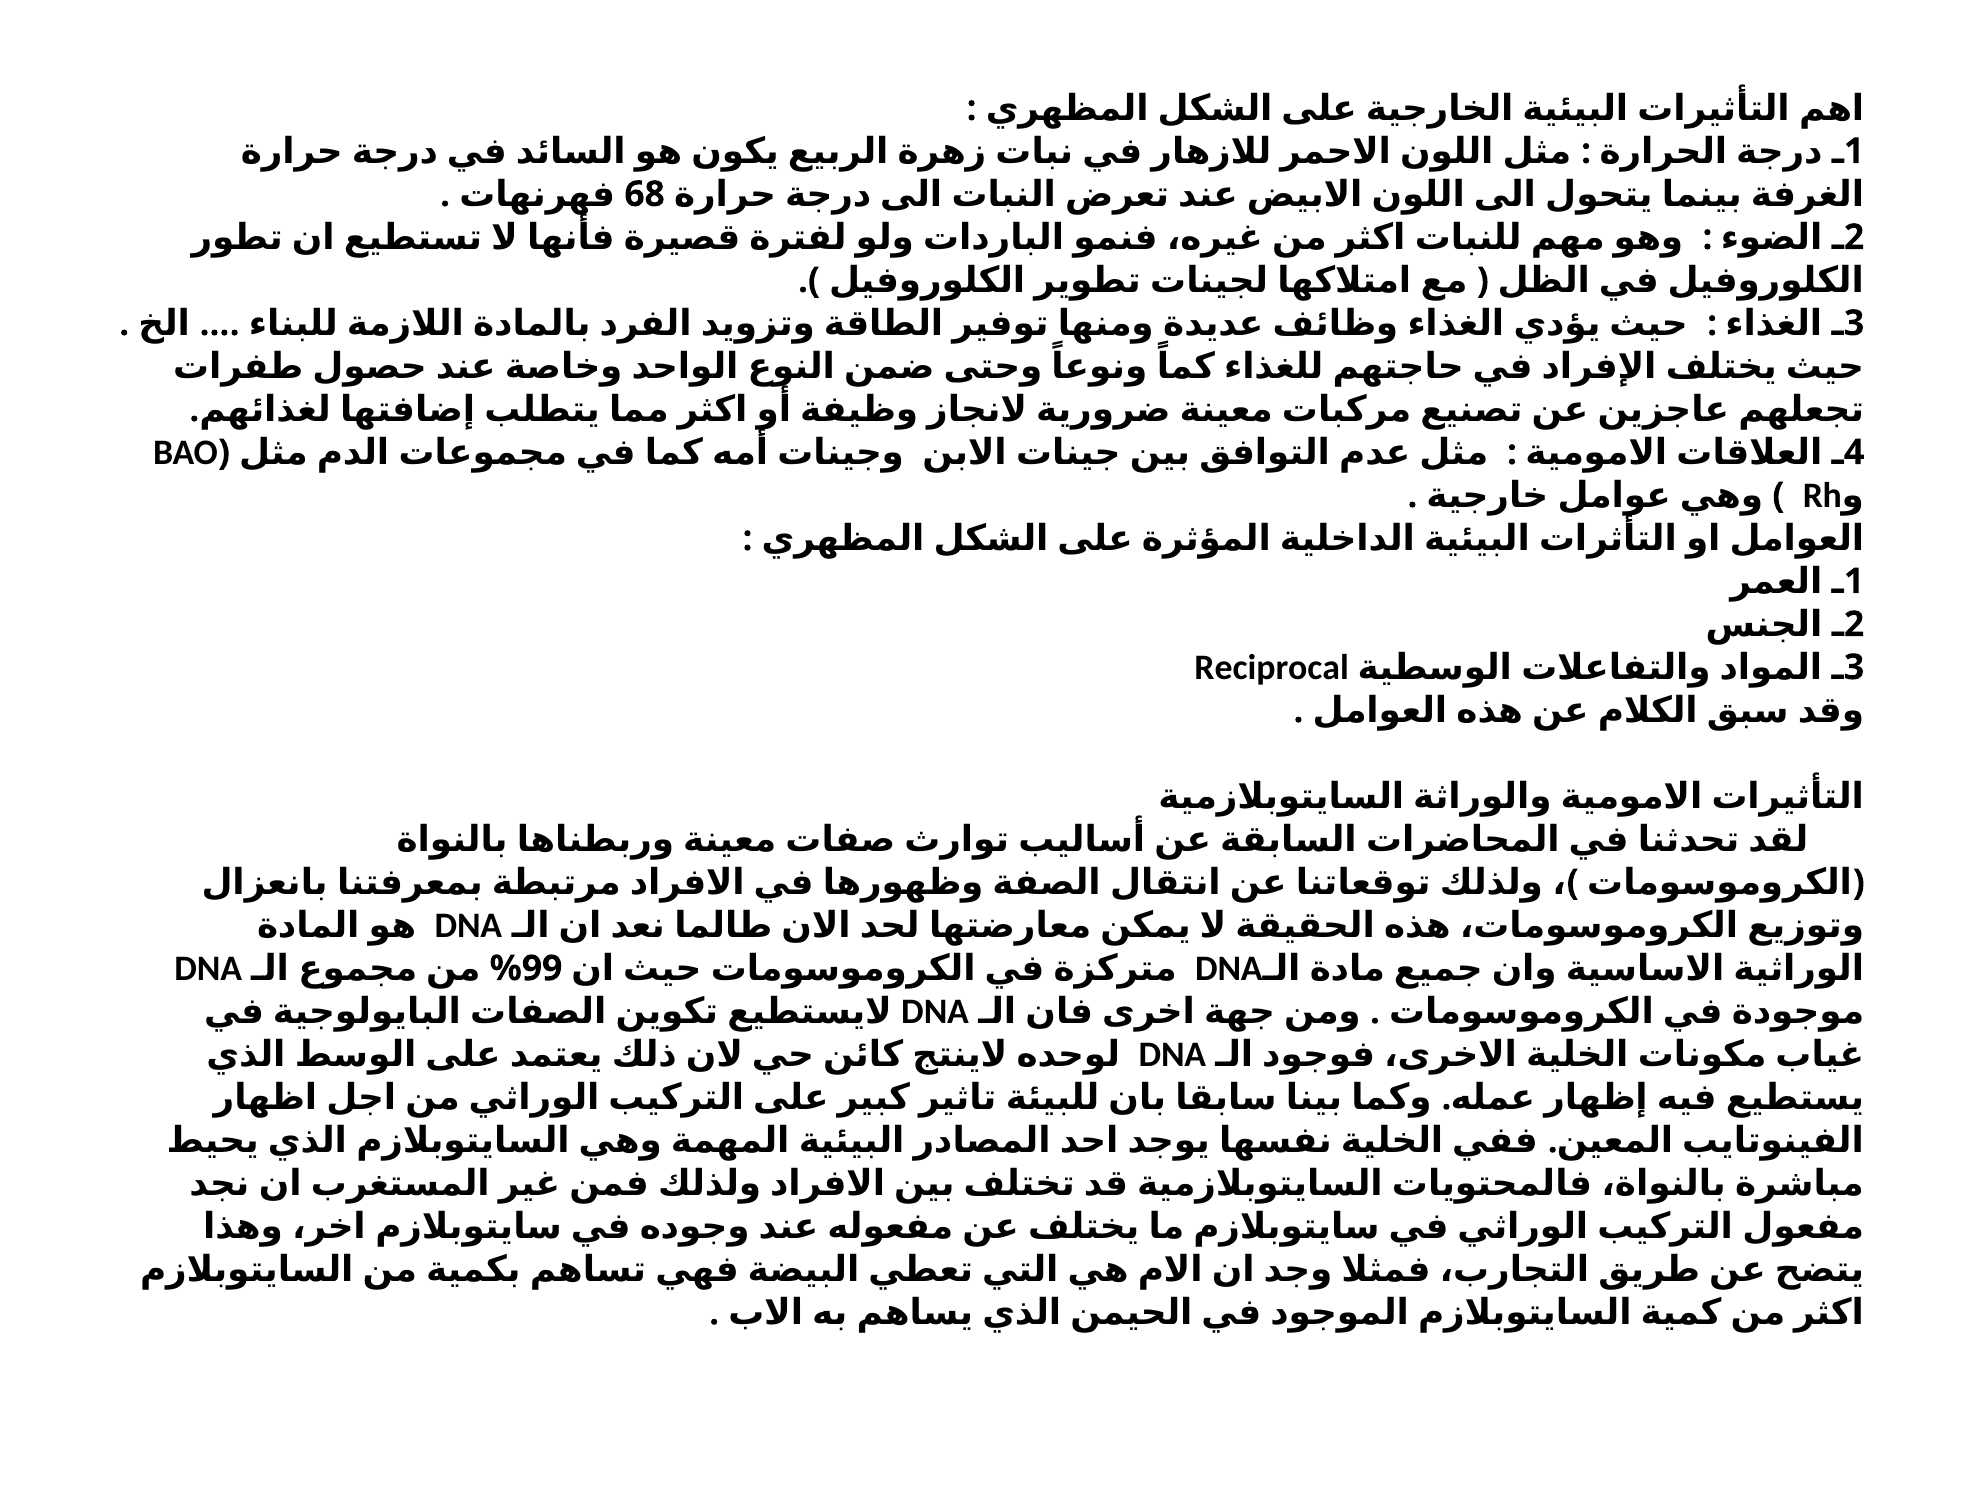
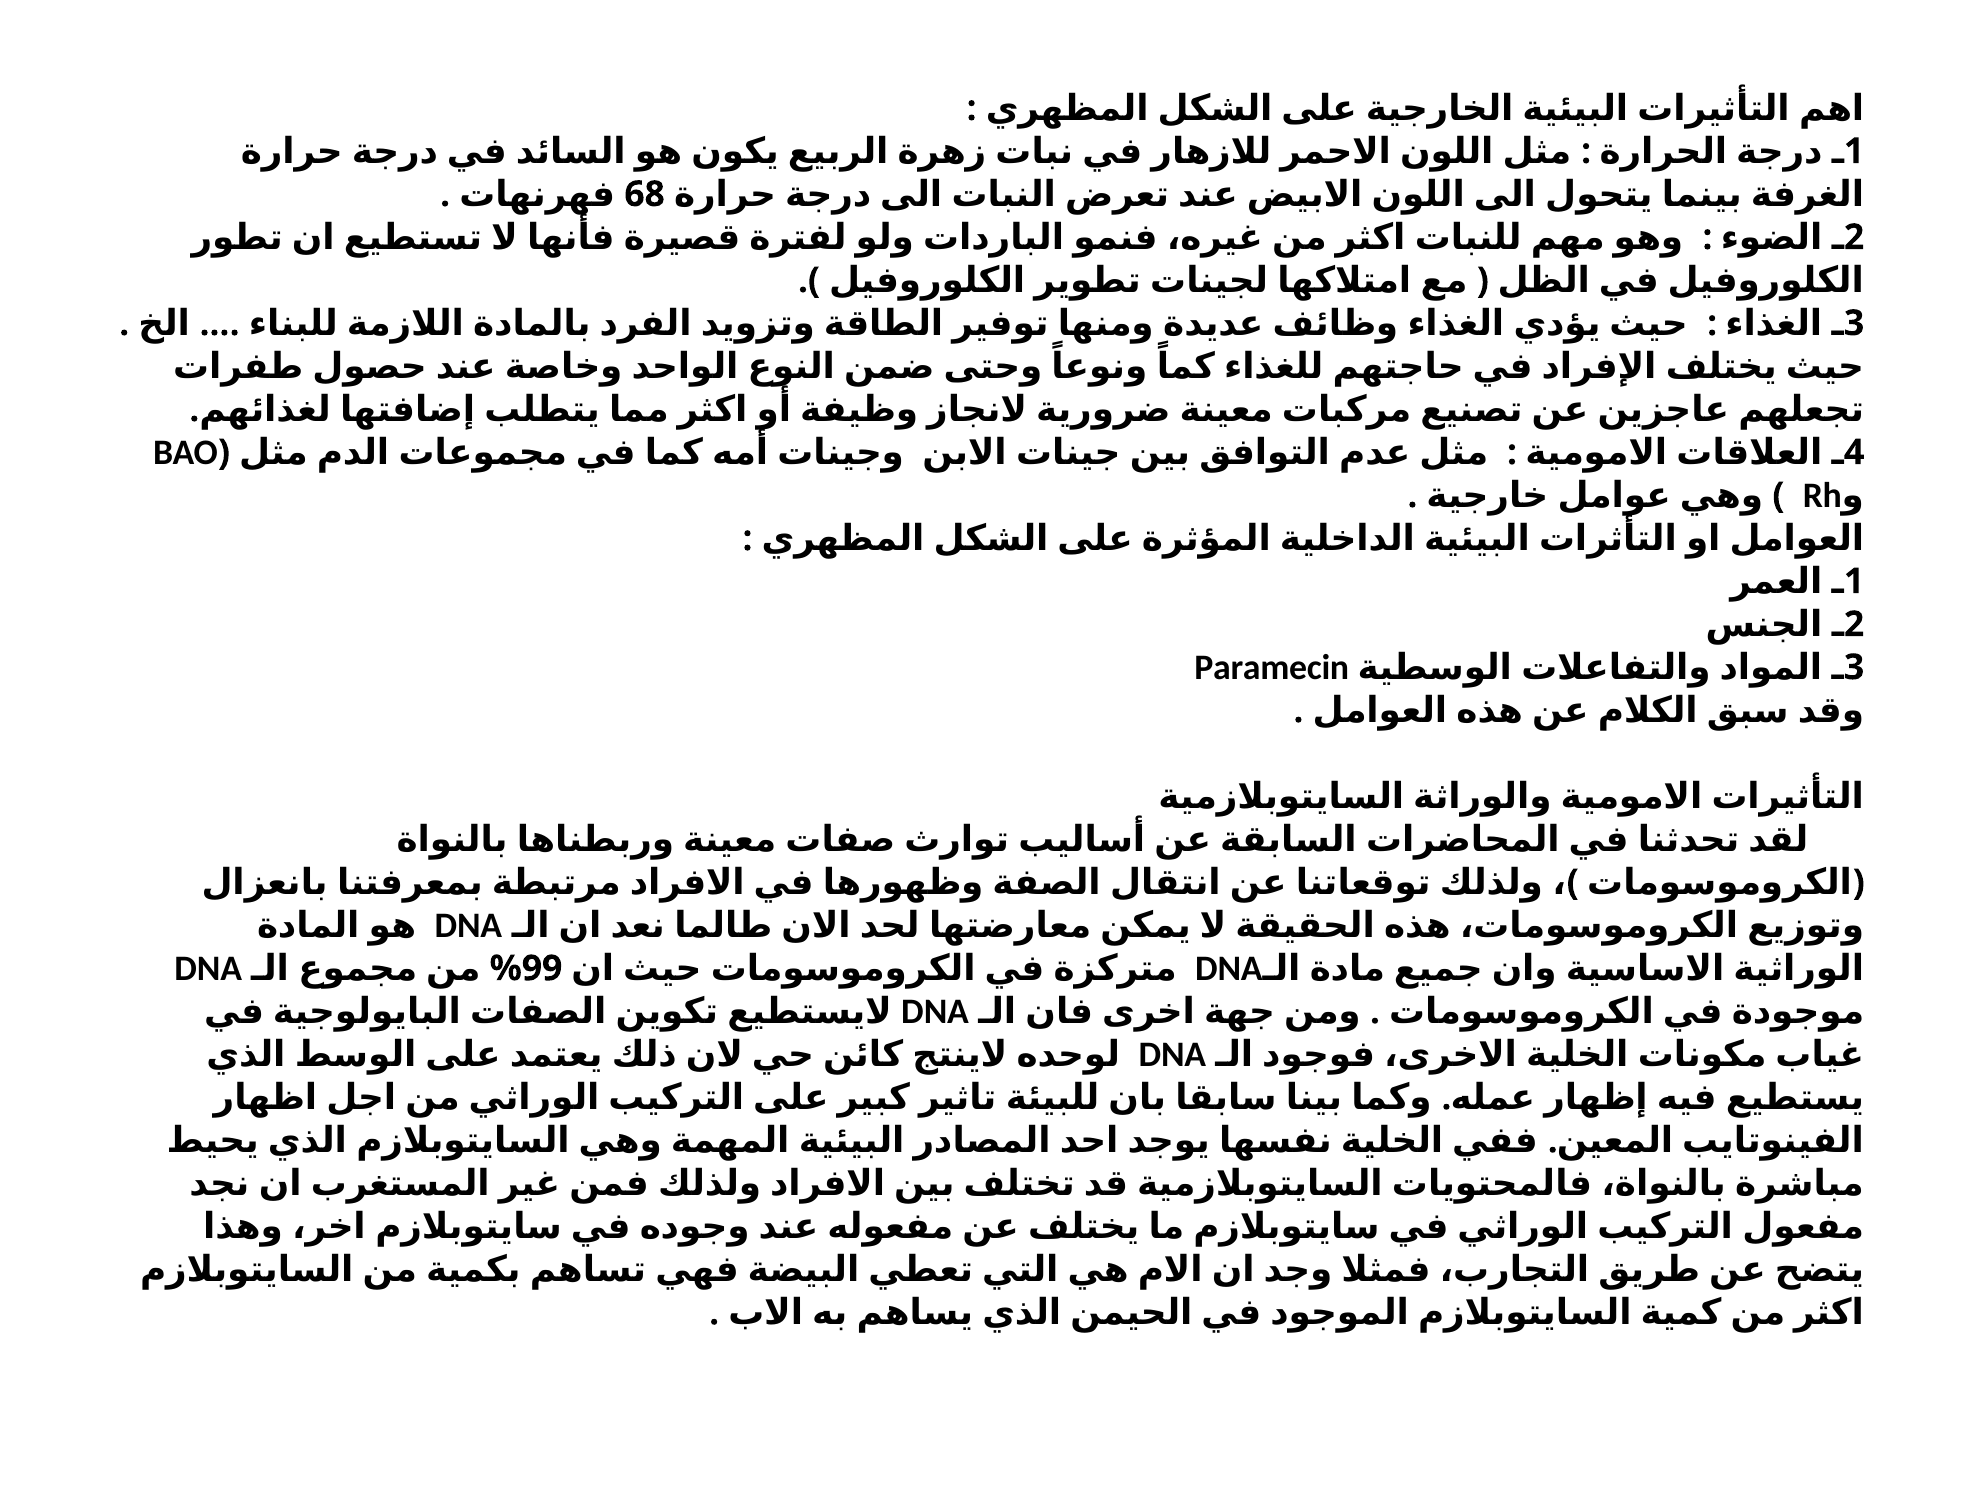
Reciprocal: Reciprocal -> Paramecin
